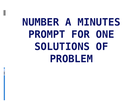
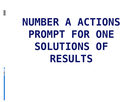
MINUTES: MINUTES -> ACTIONS
PROBLEM: PROBLEM -> RESULTS
